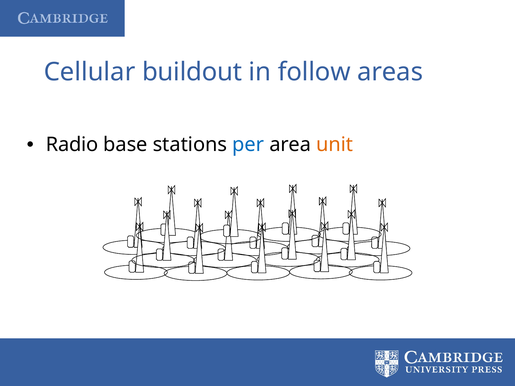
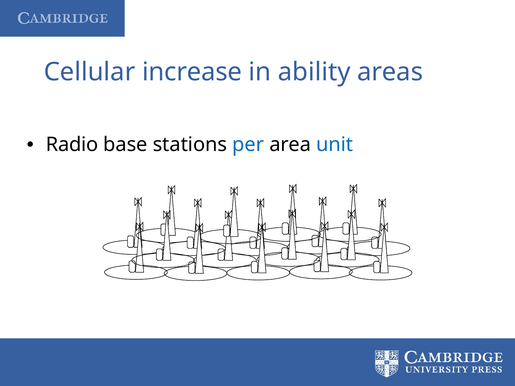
buildout: buildout -> increase
follow: follow -> ability
unit colour: orange -> blue
